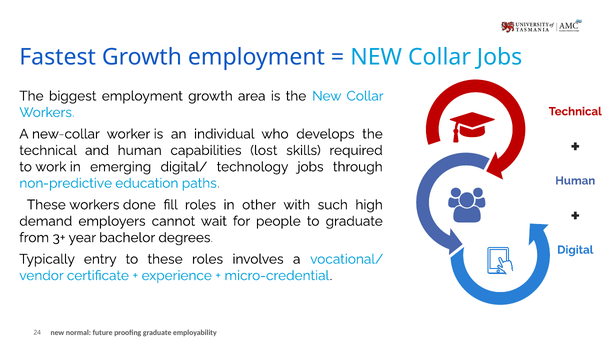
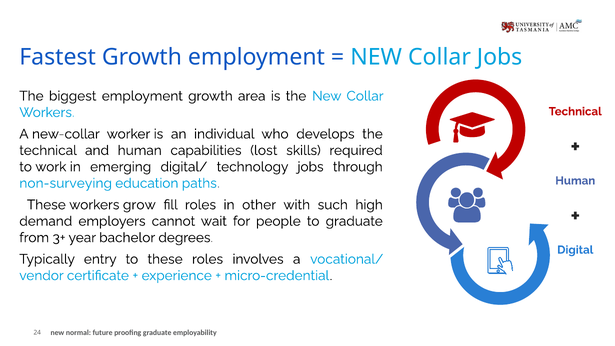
non-predictive: non-predictive -> non-surveying
done: done -> grow
